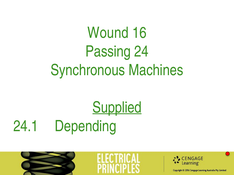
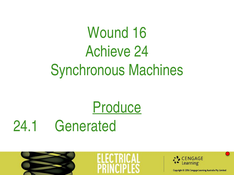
Passing: Passing -> Achieve
Supplied: Supplied -> Produce
Depending: Depending -> Generated
